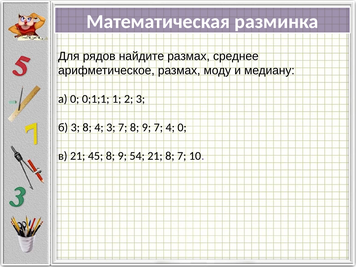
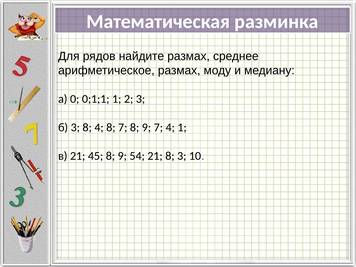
4 3: 3 -> 8
4 0: 0 -> 1
8 7: 7 -> 3
